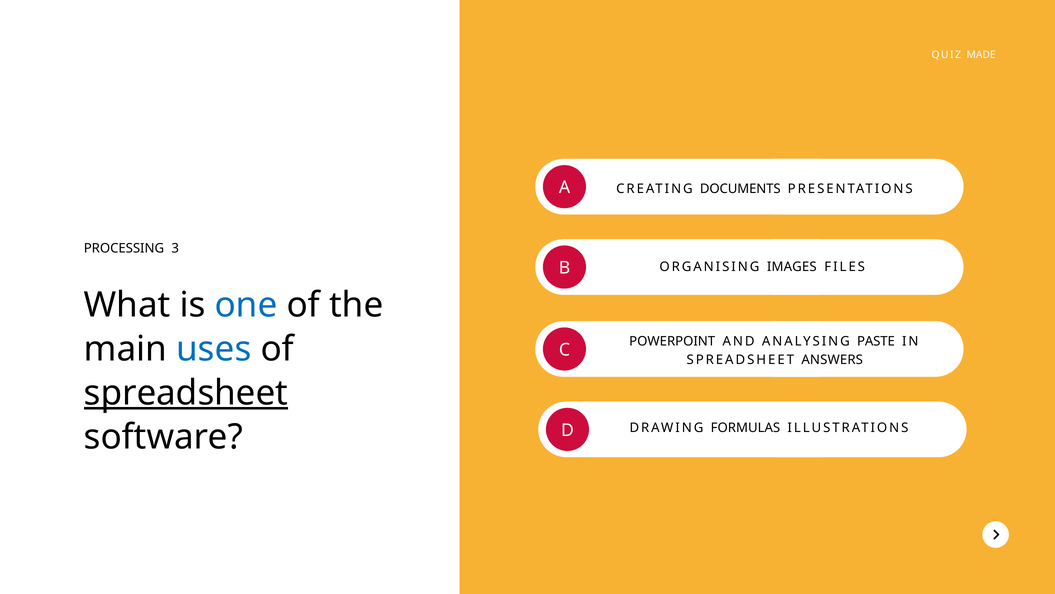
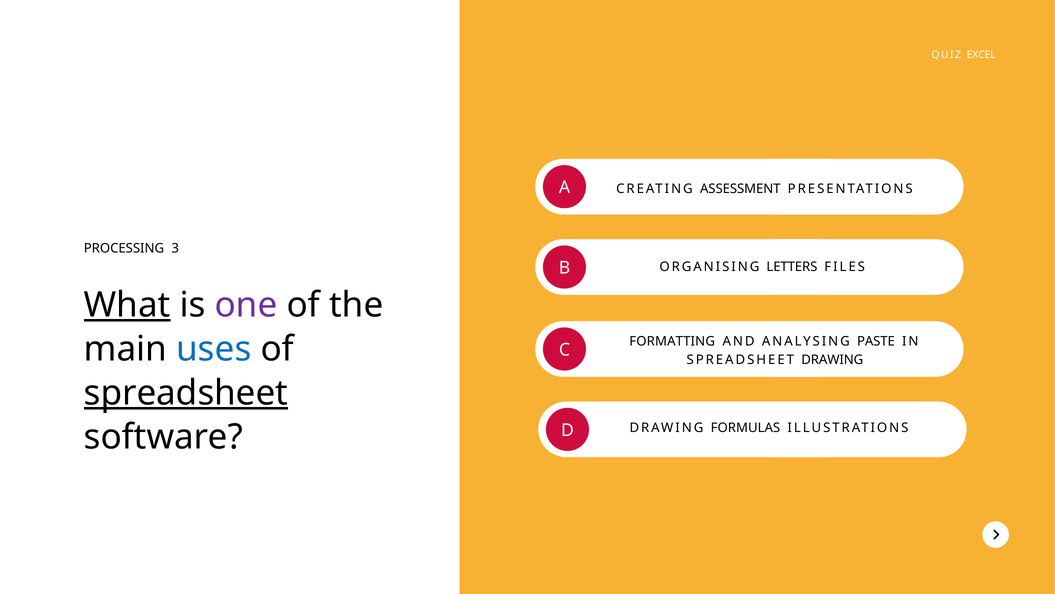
MADE: MADE -> EXCEL
DOCUMENTS: DOCUMENTS -> ASSESSMENT
IMAGES: IMAGES -> LETTERS
What underline: none -> present
one colour: blue -> purple
POWERPOINT: POWERPOINT -> FORMATTING
SPREADSHEET ANSWERS: ANSWERS -> DRAWING
